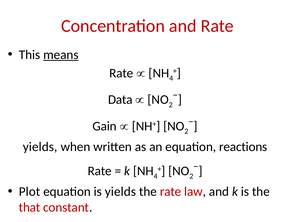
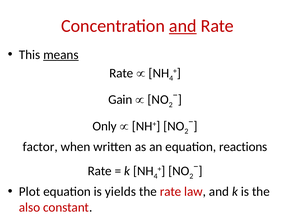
and at (183, 26) underline: none -> present
Data: Data -> Gain
Gain: Gain -> Only
yields at (40, 146): yields -> factor
that: that -> also
